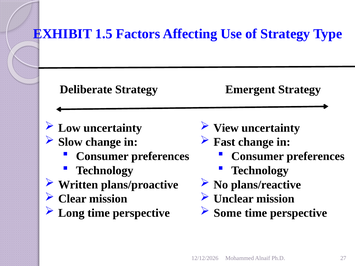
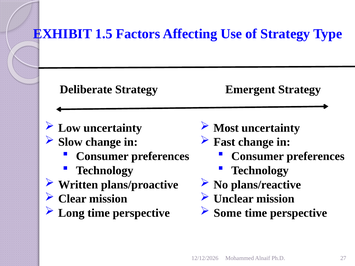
View: View -> Most
